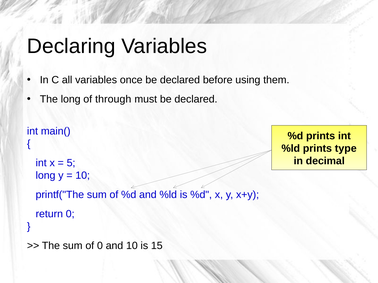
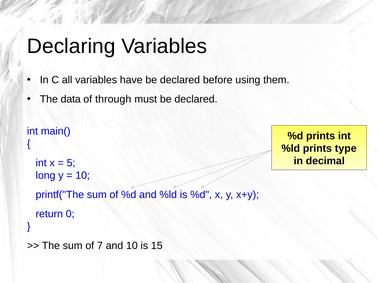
once: once -> have
The long: long -> data
of 0: 0 -> 7
